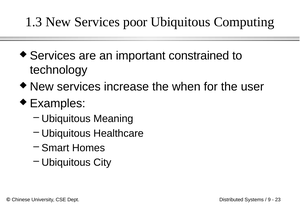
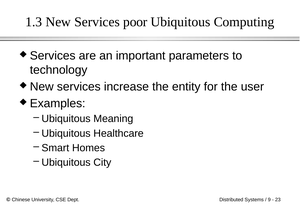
constrained: constrained -> parameters
when: when -> entity
